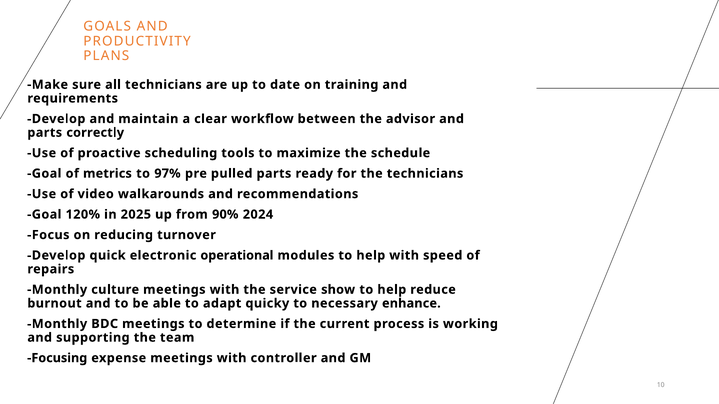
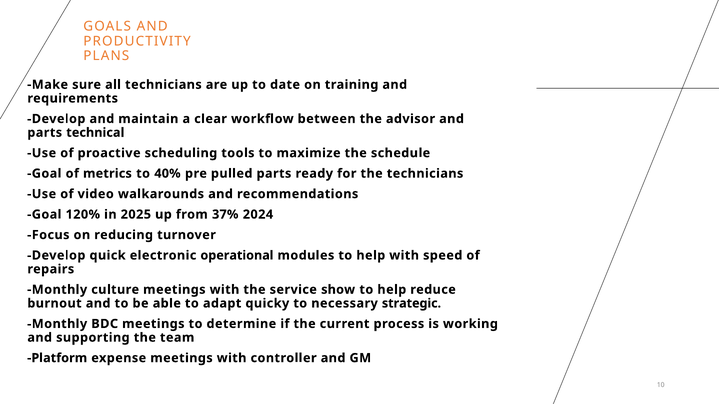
correctly: correctly -> technical
97%: 97% -> 40%
90%: 90% -> 37%
enhance: enhance -> strategic
Focusing: Focusing -> Platform
